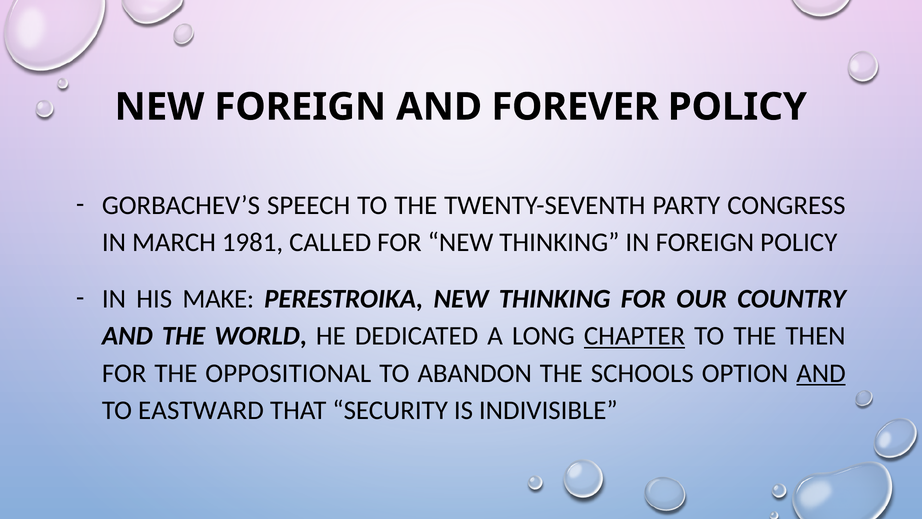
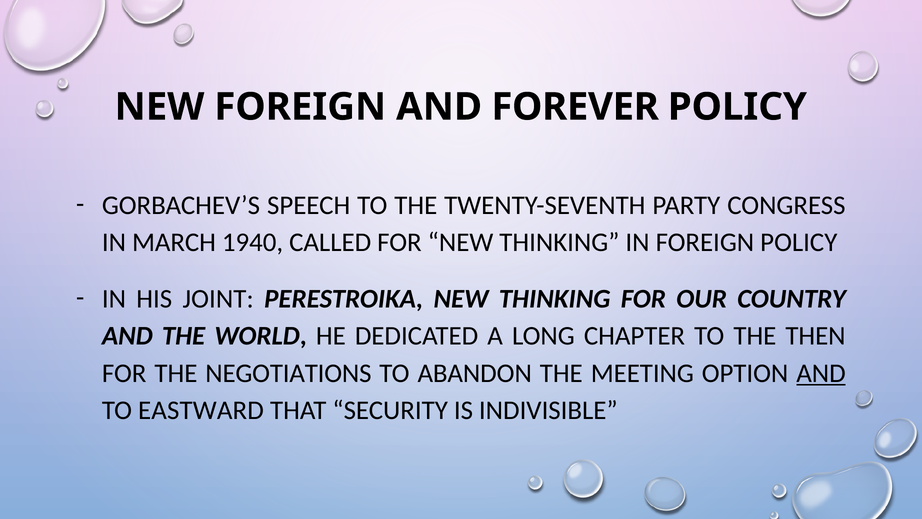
1981: 1981 -> 1940
MAKE: MAKE -> JOINT
CHAPTER underline: present -> none
OPPOSITIONAL: OPPOSITIONAL -> NEGOTIATIONS
SCHOOLS: SCHOOLS -> MEETING
